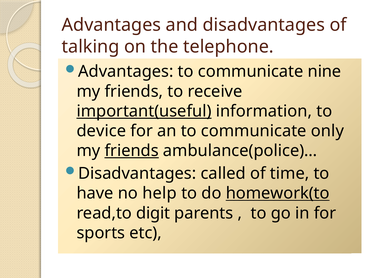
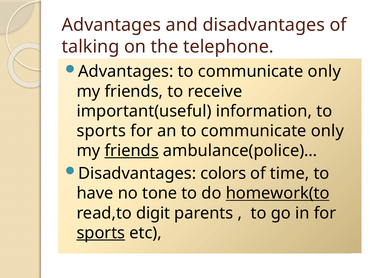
Advantages to communicate nine: nine -> only
important(useful underline: present -> none
device at (101, 131): device -> sports
called: called -> colors
help: help -> tone
sports at (101, 232) underline: none -> present
